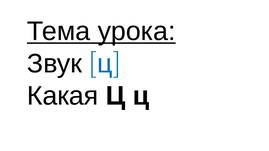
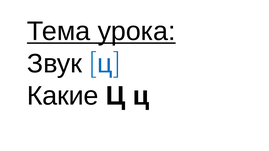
Какая: Какая -> Какие
